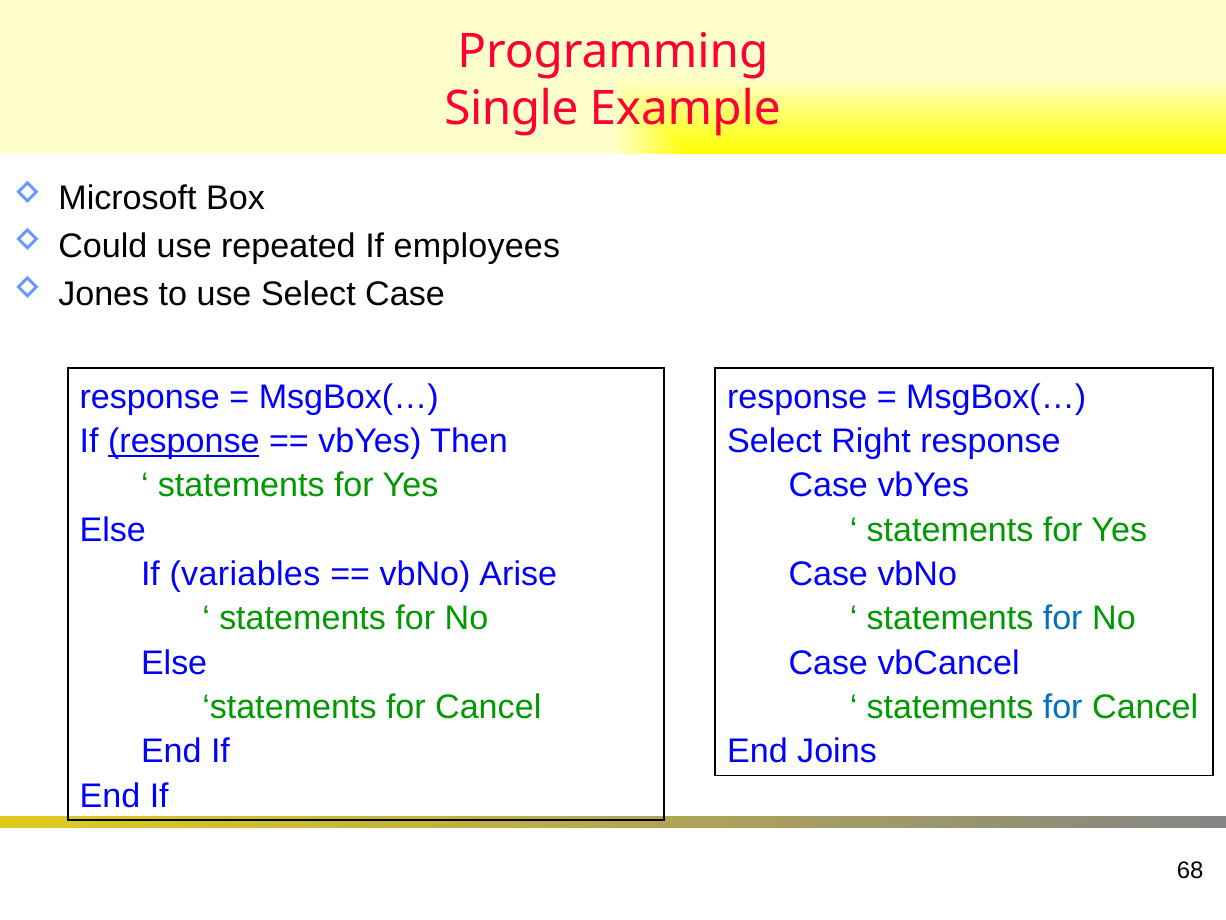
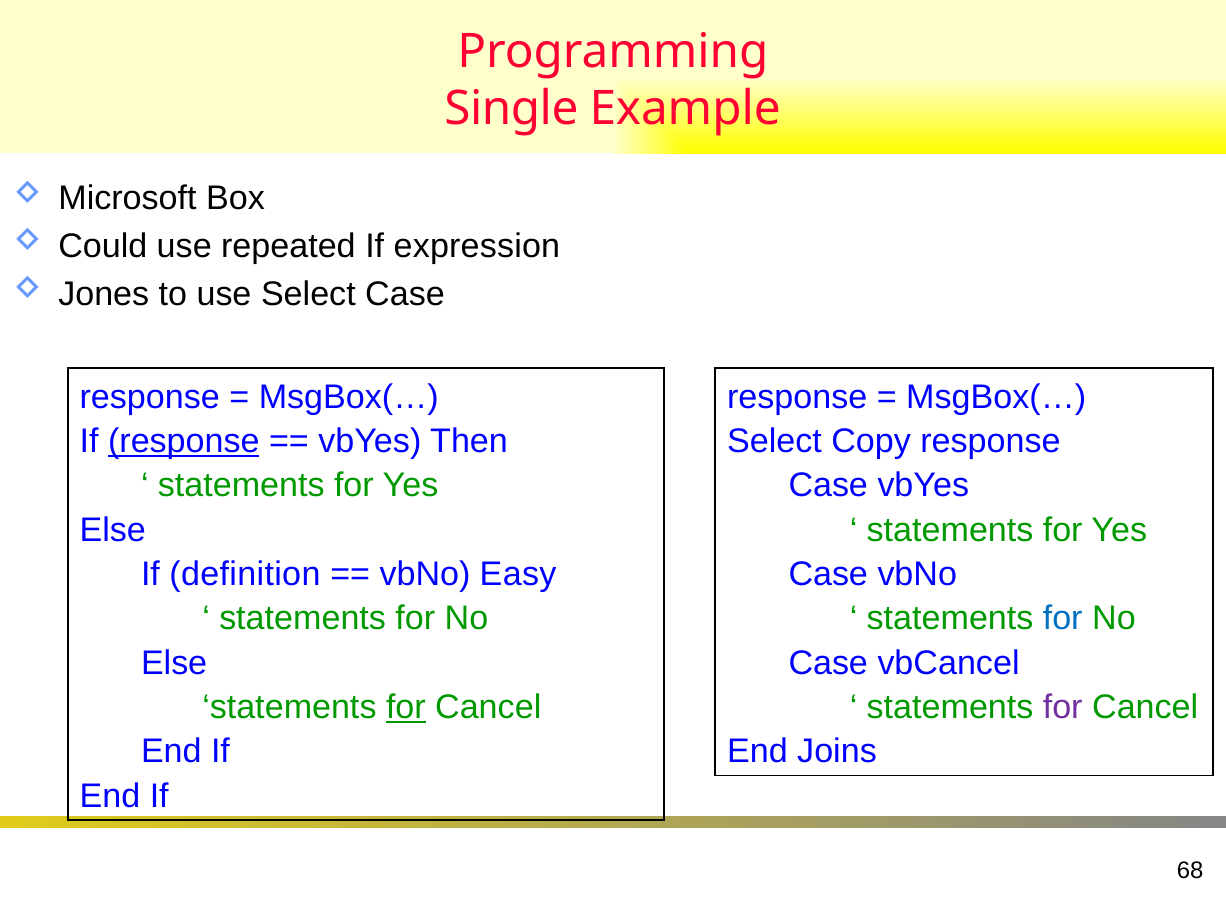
employees: employees -> expression
Right: Right -> Copy
variables: variables -> definition
Arise: Arise -> Easy
for at (406, 707) underline: none -> present
for at (1063, 707) colour: blue -> purple
